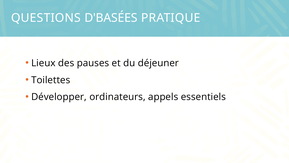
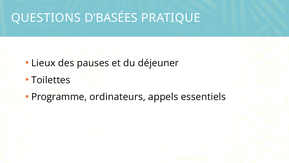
Développer: Développer -> Programme
